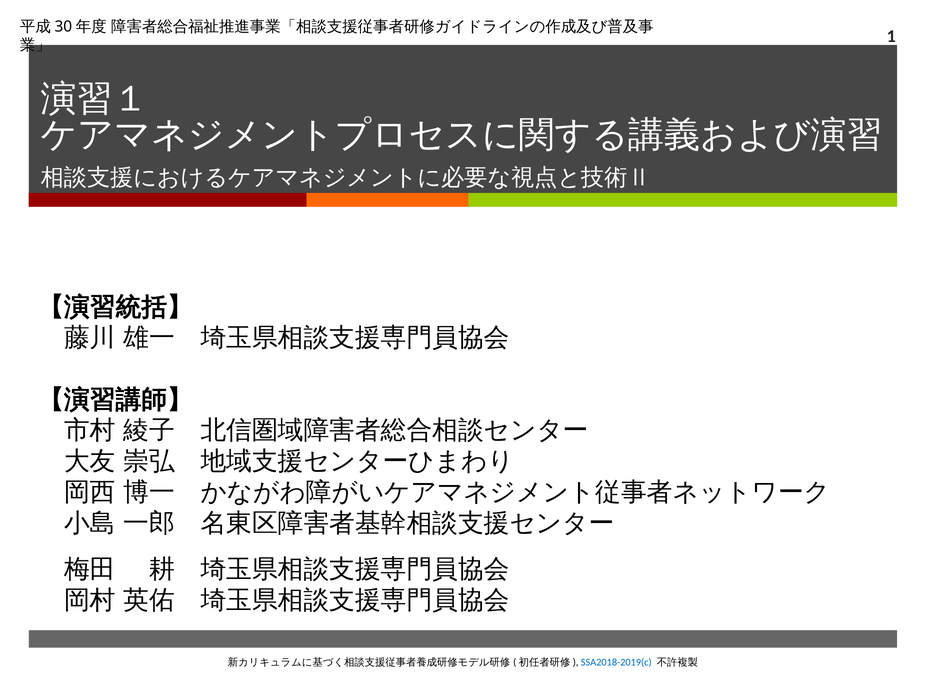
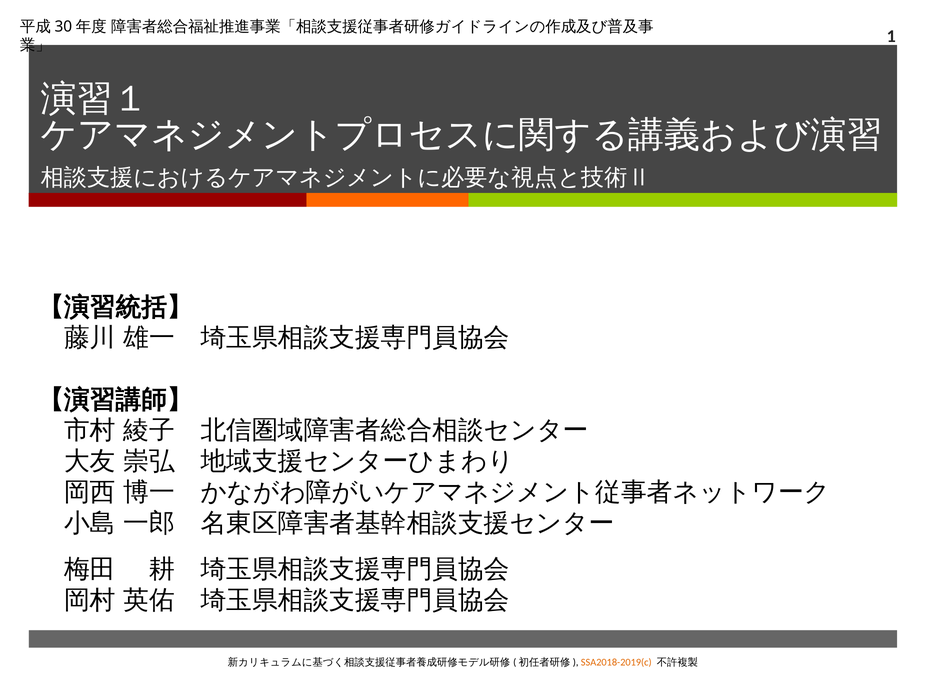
SSA2018-2019(c colour: blue -> orange
